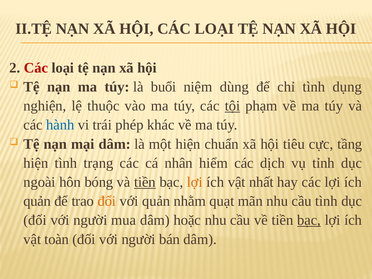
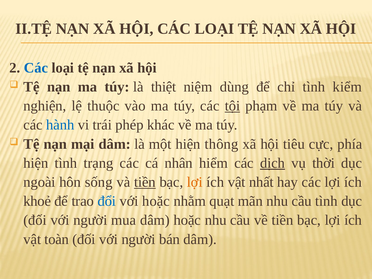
Các at (36, 68) colour: red -> blue
buổi: buổi -> thiệt
dụng: dụng -> kiểm
chuẩn: chuẩn -> thông
tầng: tầng -> phía
dịch underline: none -> present
tỉnh: tỉnh -> thời
bóng: bóng -> sống
quản at (37, 201): quản -> khoẻ
đổi colour: orange -> blue
với quản: quản -> hoặc
bạc at (309, 220) underline: present -> none
